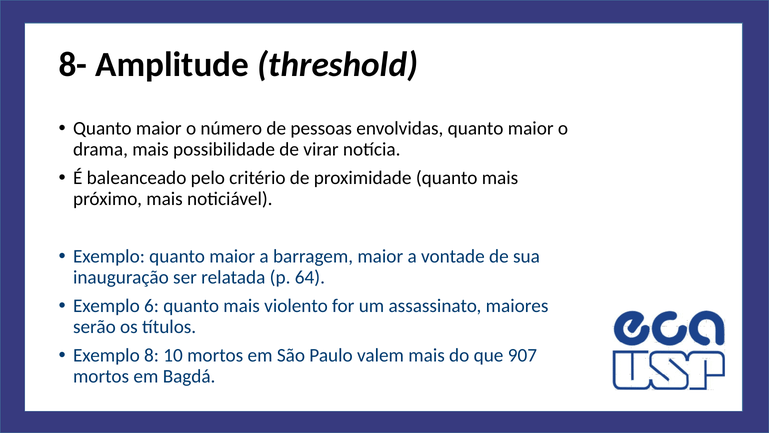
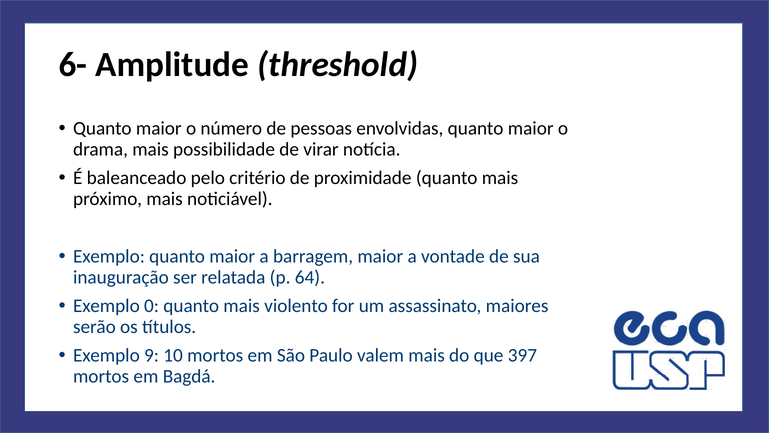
8-: 8- -> 6-
6: 6 -> 0
8: 8 -> 9
907: 907 -> 397
